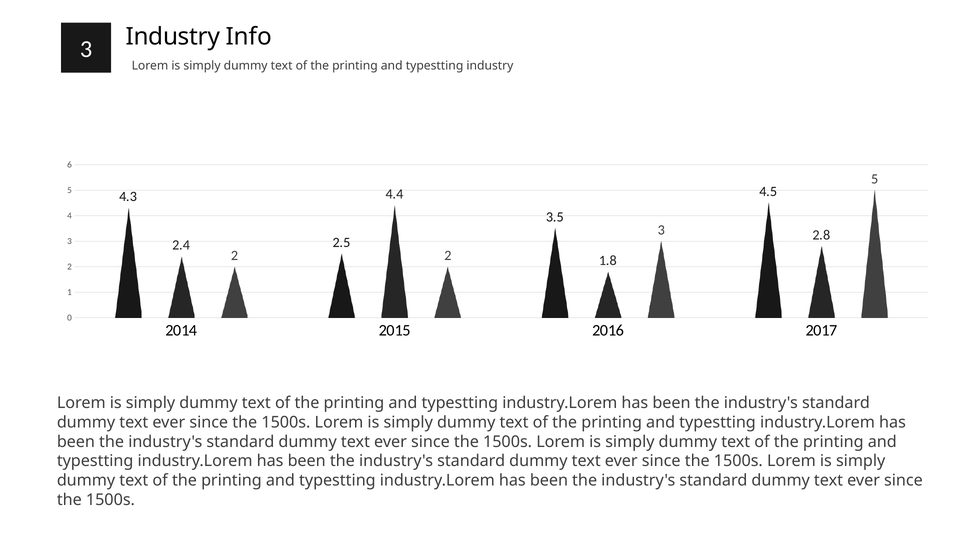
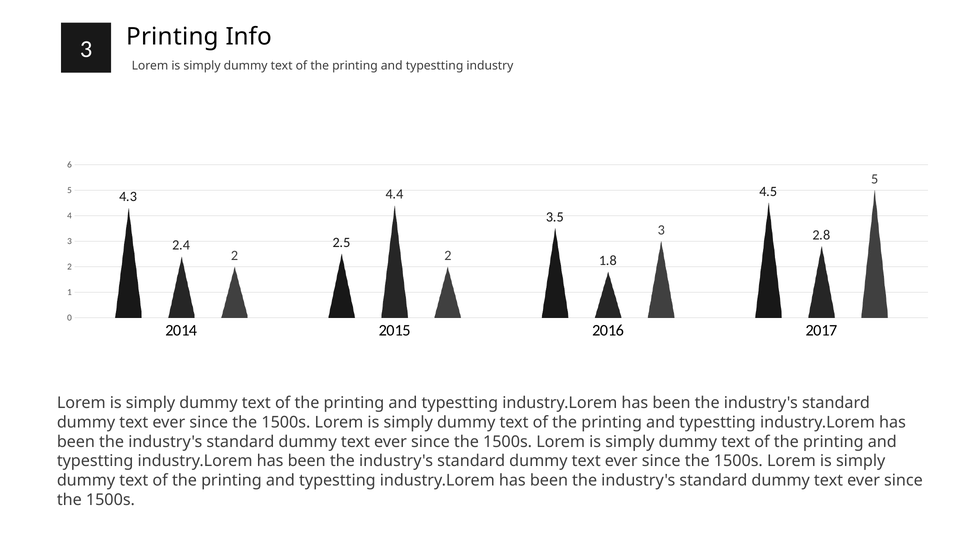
3 Industry: Industry -> Printing
